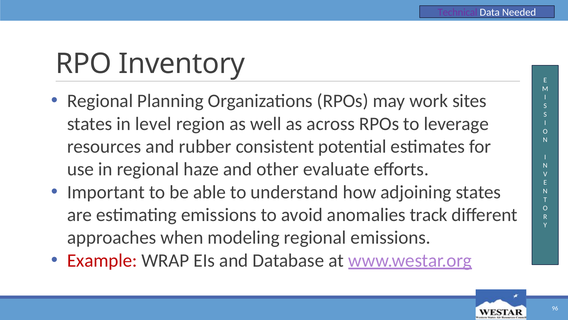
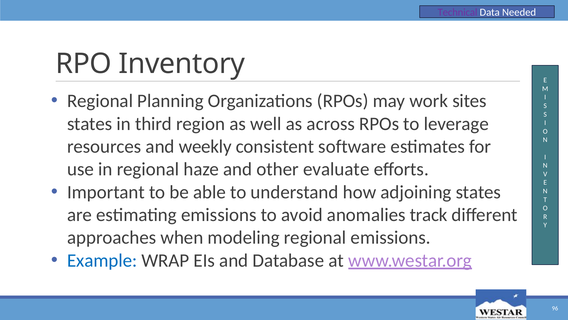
level: level -> third
rubber: rubber -> weekly
potential: potential -> software
Example colour: red -> blue
